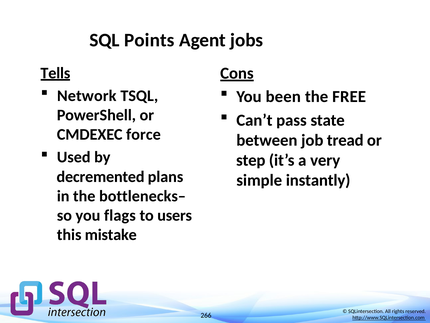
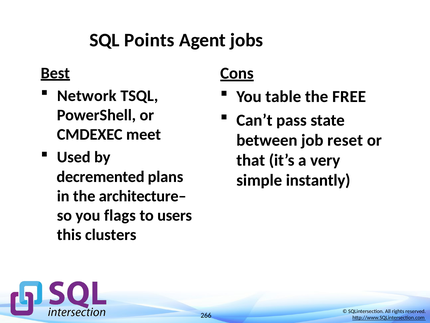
Tells: Tells -> Best
been: been -> table
force: force -> meet
tread: tread -> reset
step: step -> that
bottlenecks–: bottlenecks– -> architecture–
mistake: mistake -> clusters
